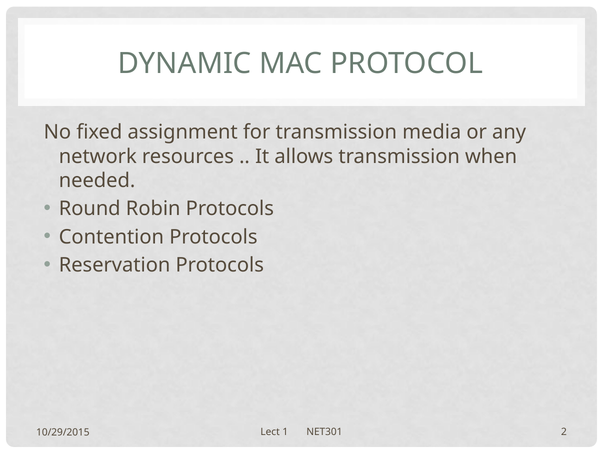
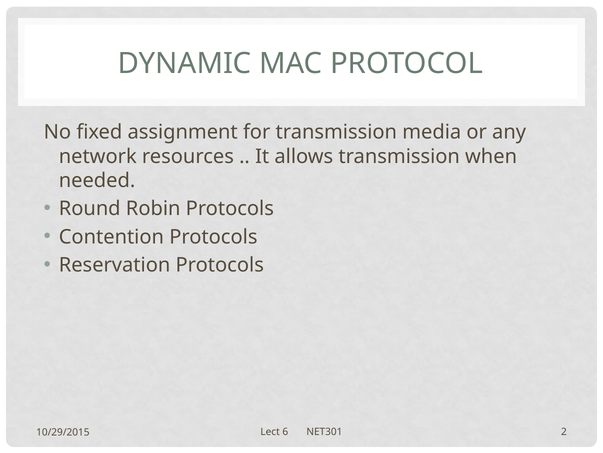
1: 1 -> 6
